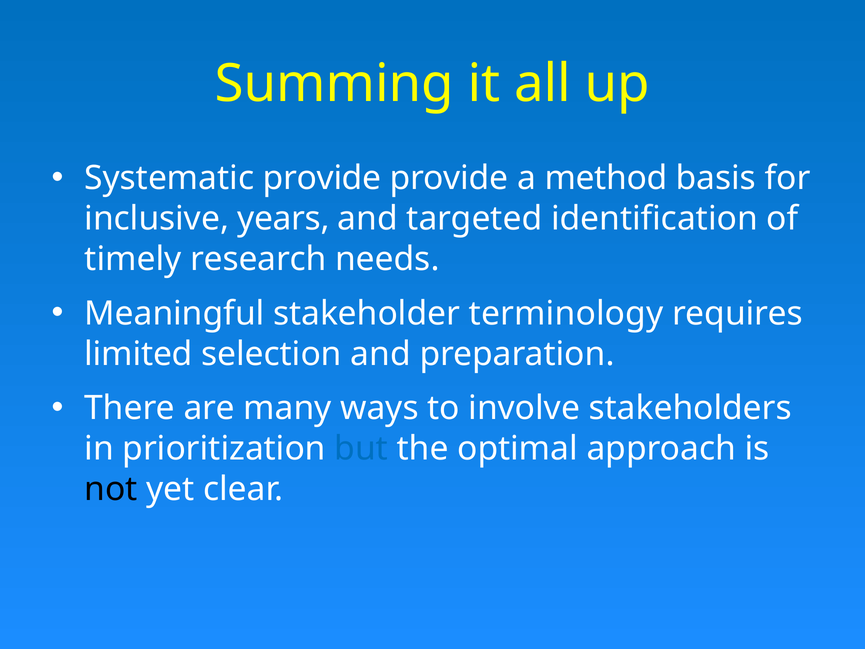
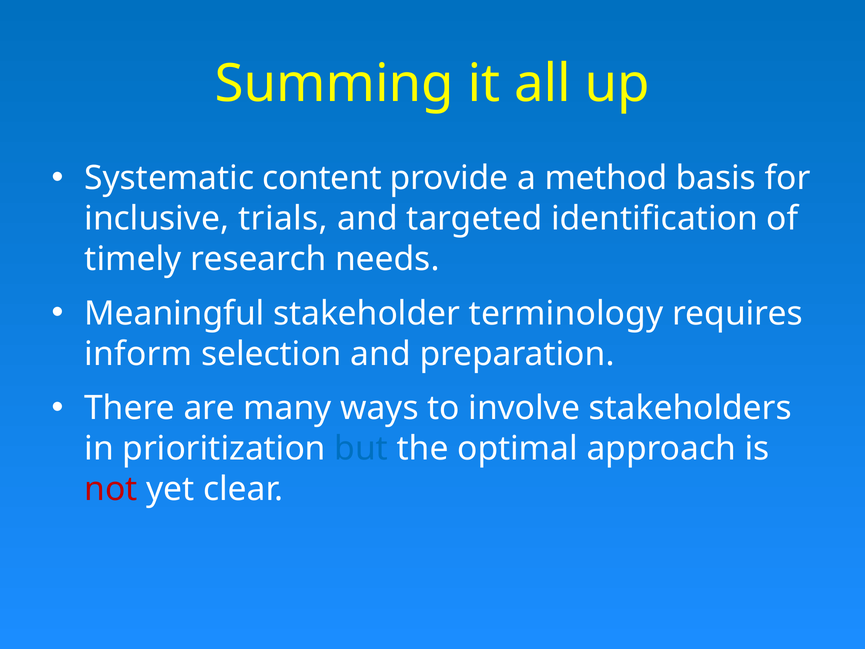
Systematic provide: provide -> content
years: years -> trials
limited: limited -> inform
not colour: black -> red
